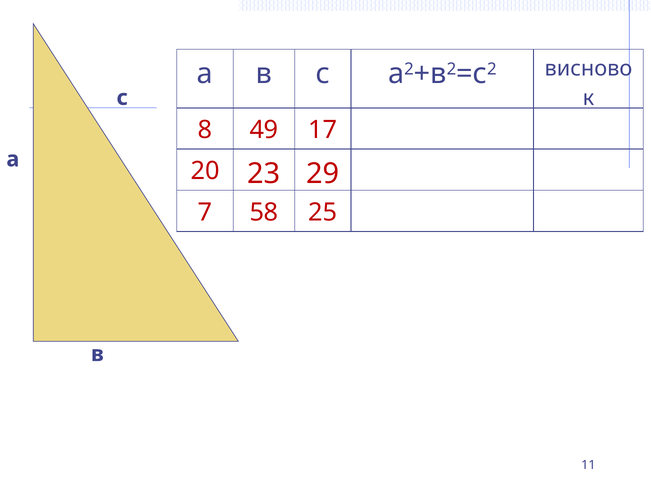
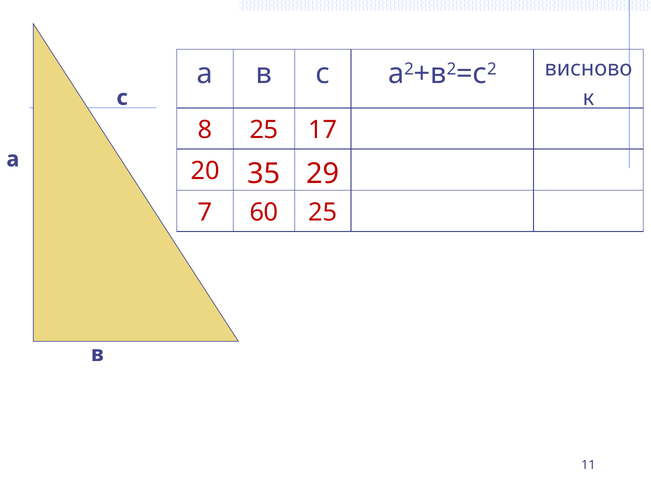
8 49: 49 -> 25
23: 23 -> 35
58: 58 -> 60
